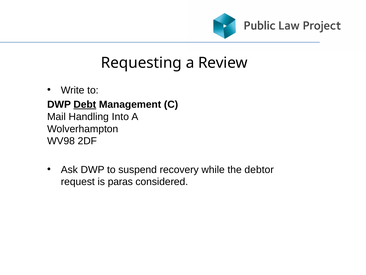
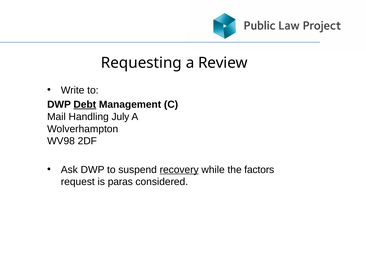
Into: Into -> July
recovery underline: none -> present
debtor: debtor -> factors
